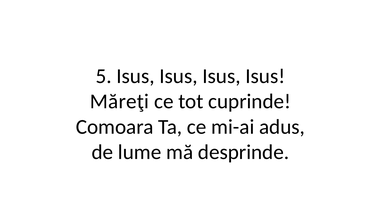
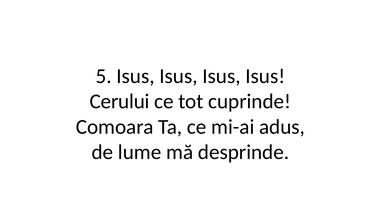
Măreţi: Măreţi -> Cerului
